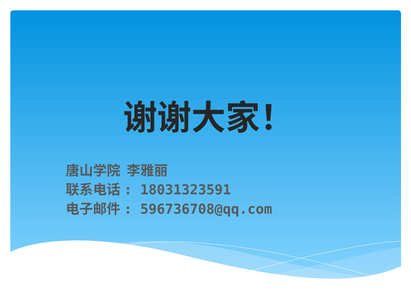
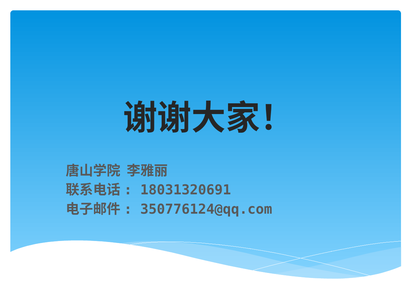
18031323591: 18031323591 -> 18031320691
596736708@qq.com: 596736708@qq.com -> 350776124@qq.com
